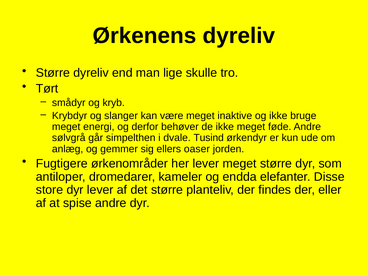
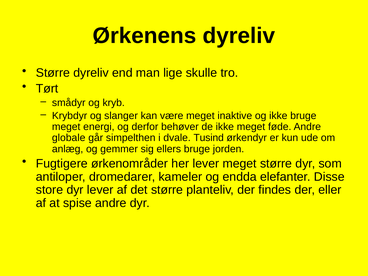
sølvgrå: sølvgrå -> globale
ellers oaser: oaser -> bruge
